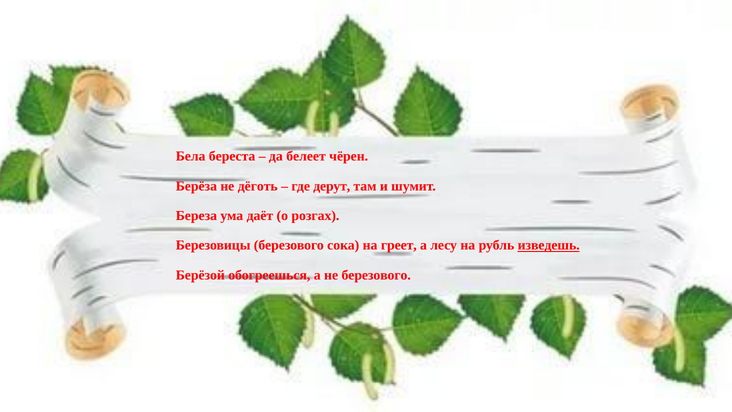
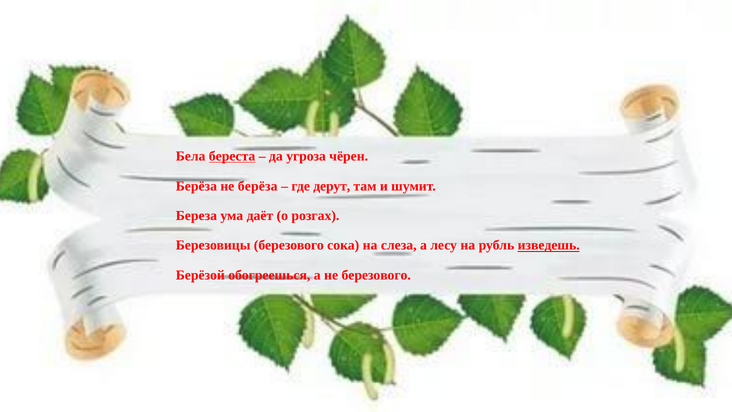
береста underline: none -> present
белеет: белеет -> угроза
не дёготь: дёготь -> берёза
греет: греет -> слеза
